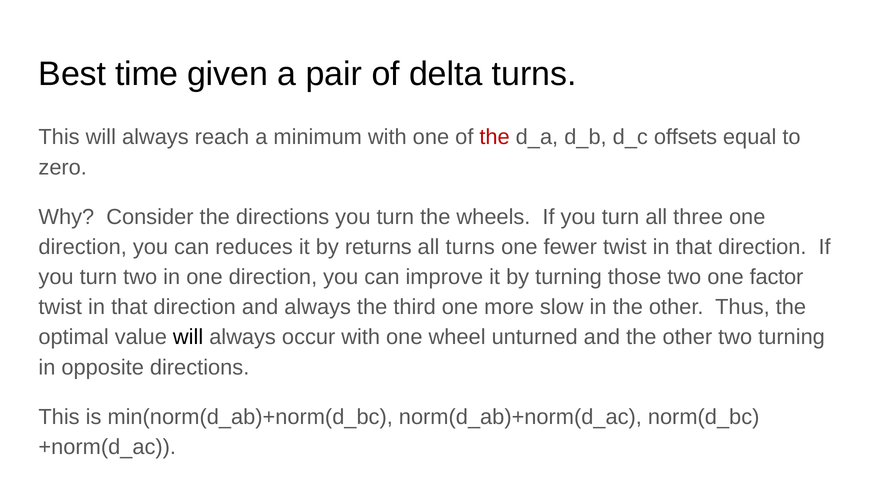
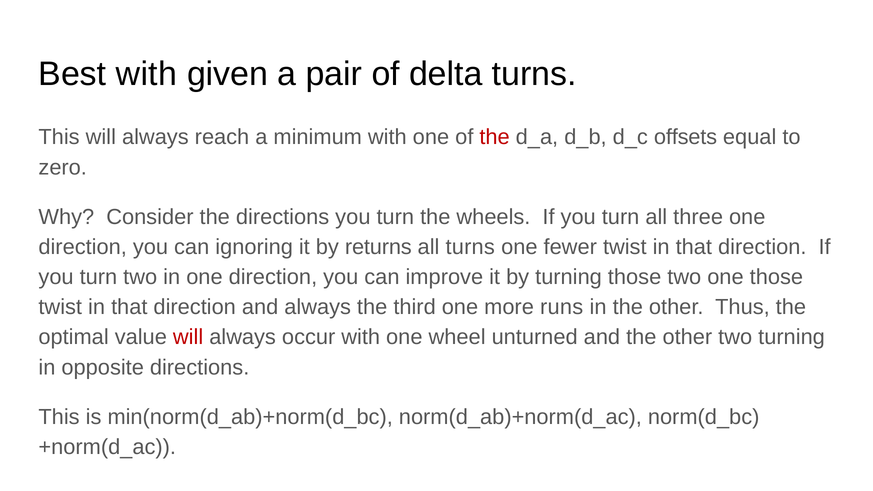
Best time: time -> with
reduces: reduces -> ignoring
one factor: factor -> those
slow: slow -> runs
will at (188, 337) colour: black -> red
